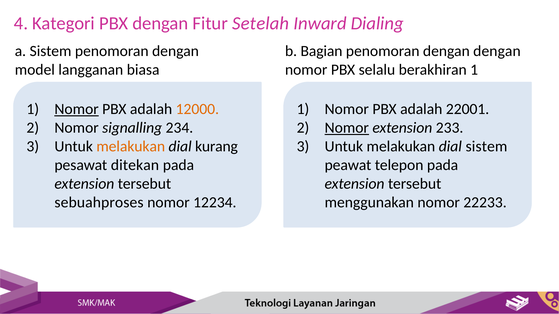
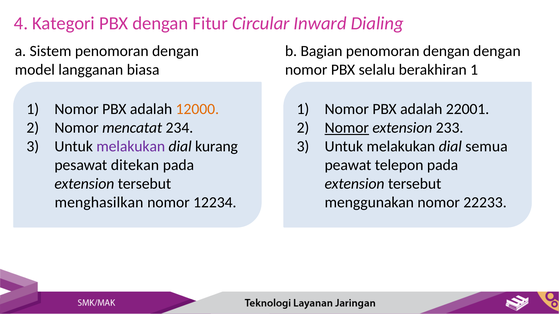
Setelah: Setelah -> Circular
Nomor at (77, 109) underline: present -> none
signalling: signalling -> mencatat
melakukan at (131, 147) colour: orange -> purple
dial sistem: sistem -> semua
sebuahproses: sebuahproses -> menghasilkan
